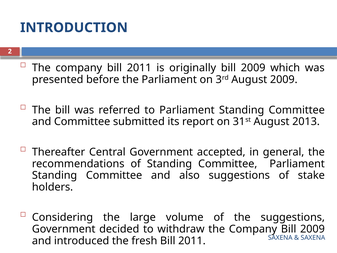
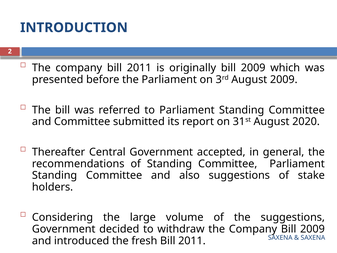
2013: 2013 -> 2020
